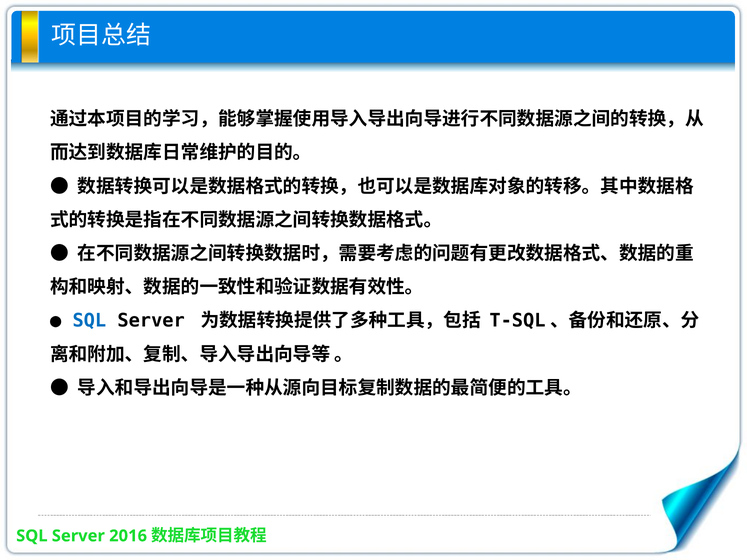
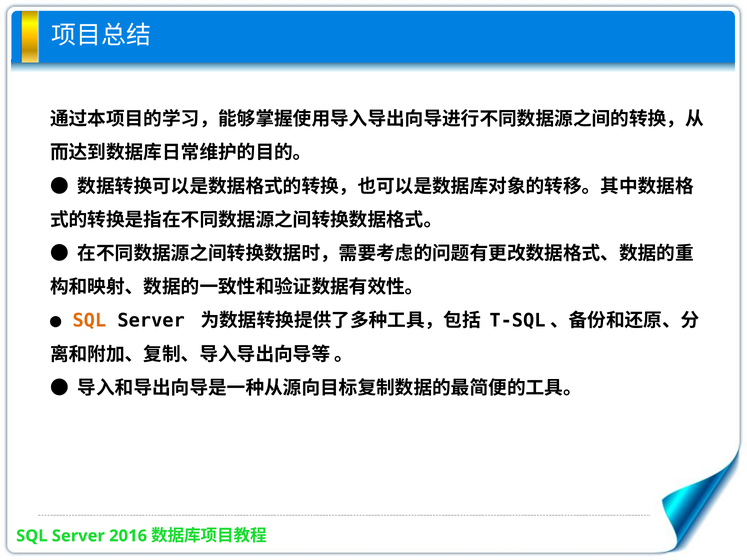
SQL at (89, 321) colour: blue -> orange
